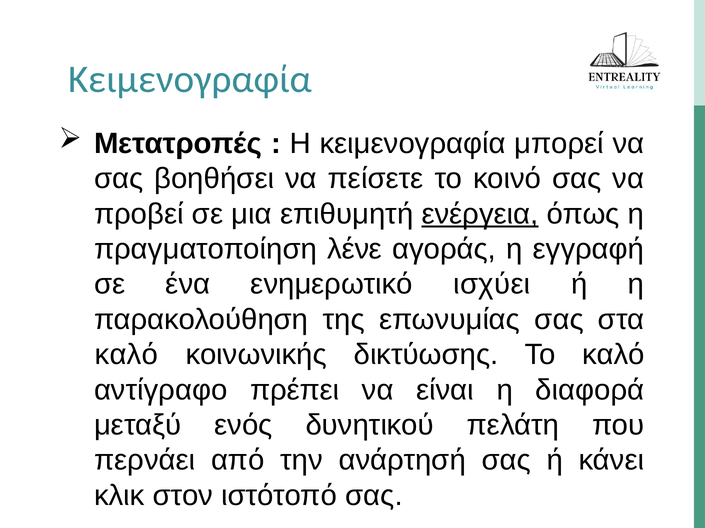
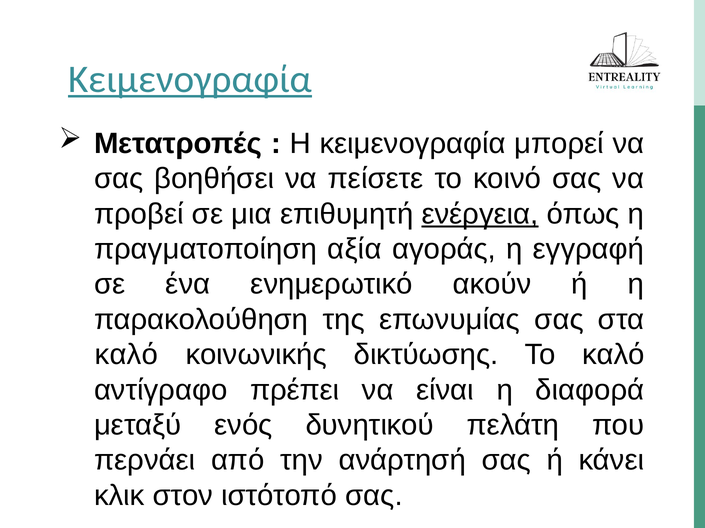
Κειμενογραφία at (190, 80) underline: none -> present
λένε: λένε -> αξία
ισχύει: ισχύει -> ακούν
